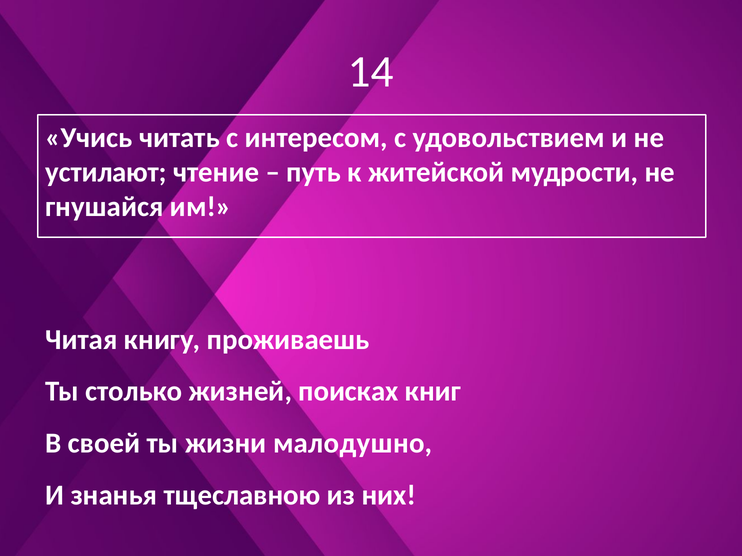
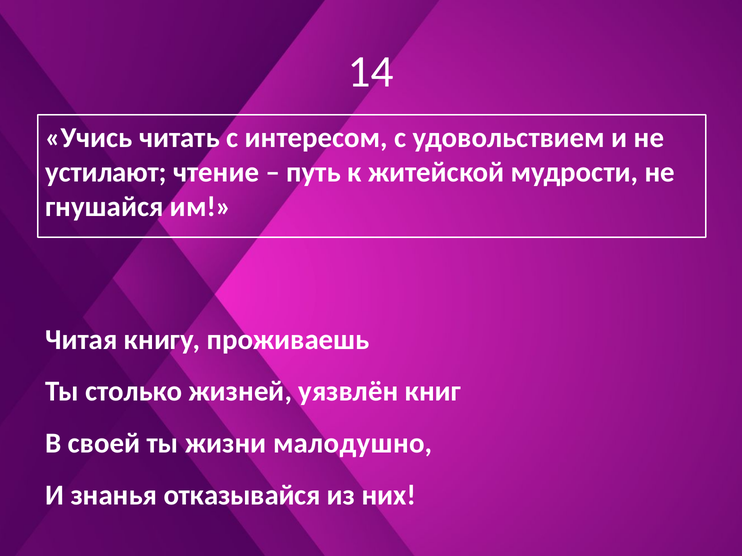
поисках: поисках -> уязвлён
тщеславною: тщеславною -> отказывайся
